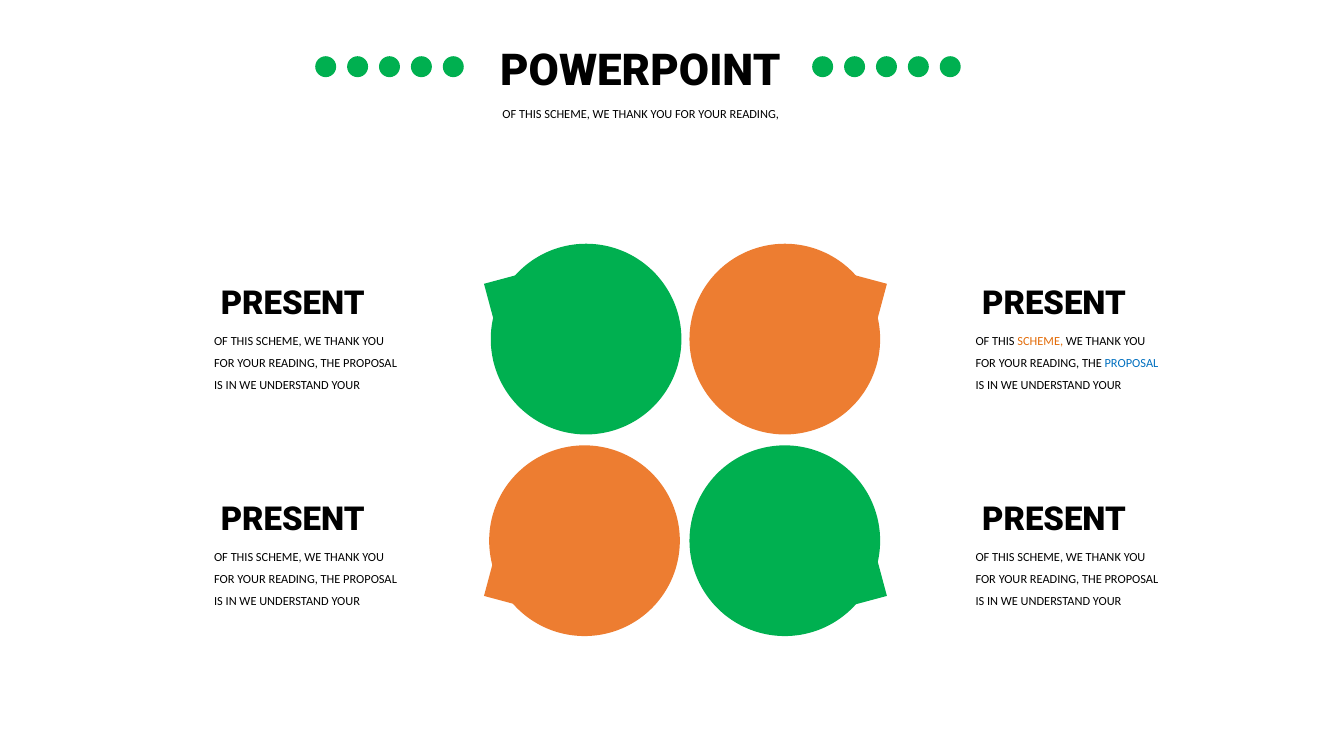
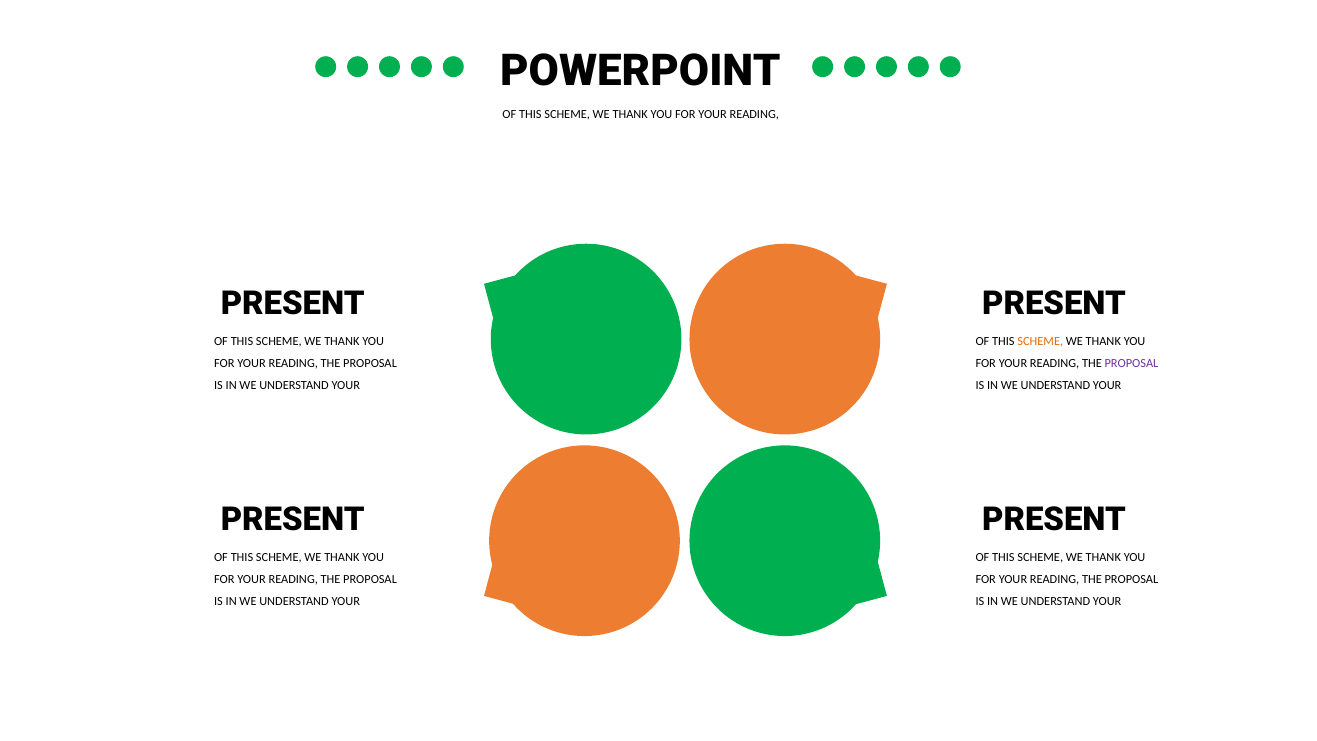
PROPOSAL at (1131, 363) colour: blue -> purple
